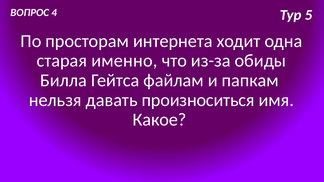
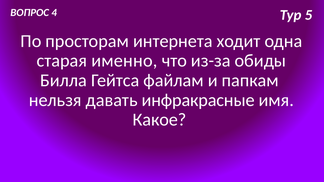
произноситься: произноситься -> инфракрасные
